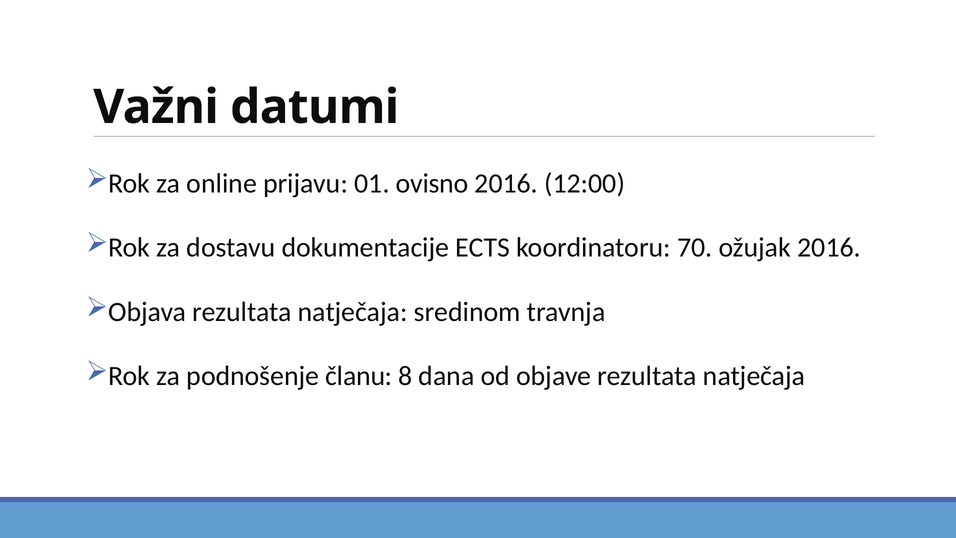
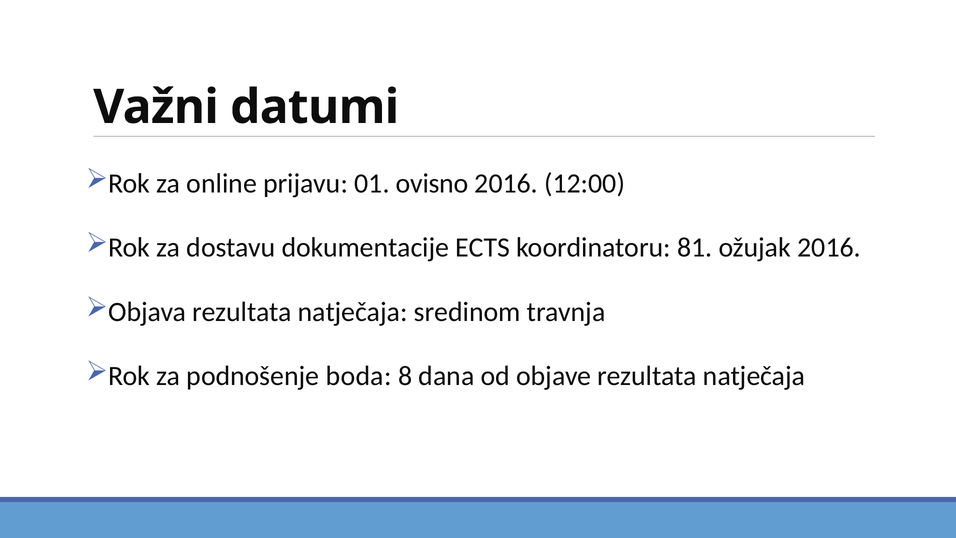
70: 70 -> 81
članu: članu -> boda
